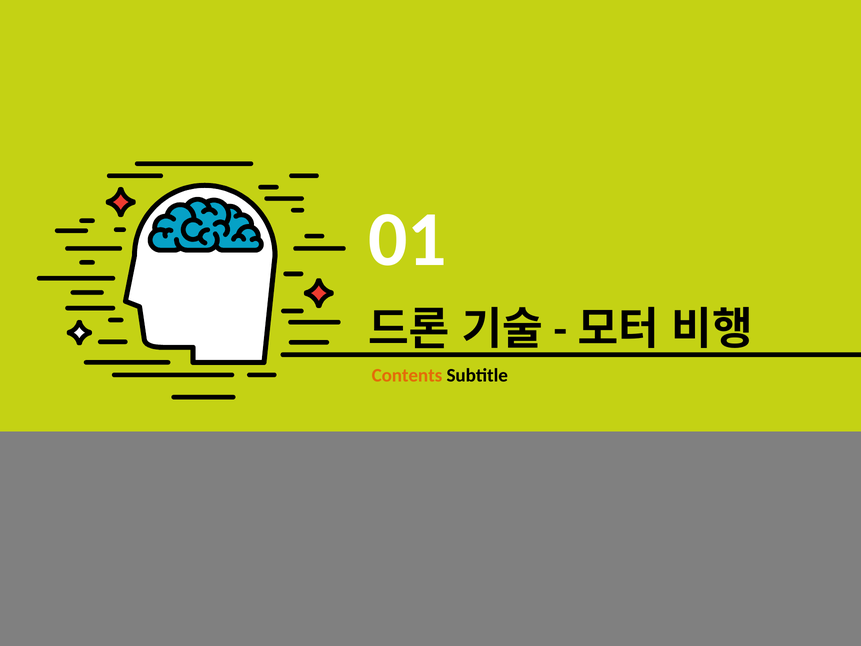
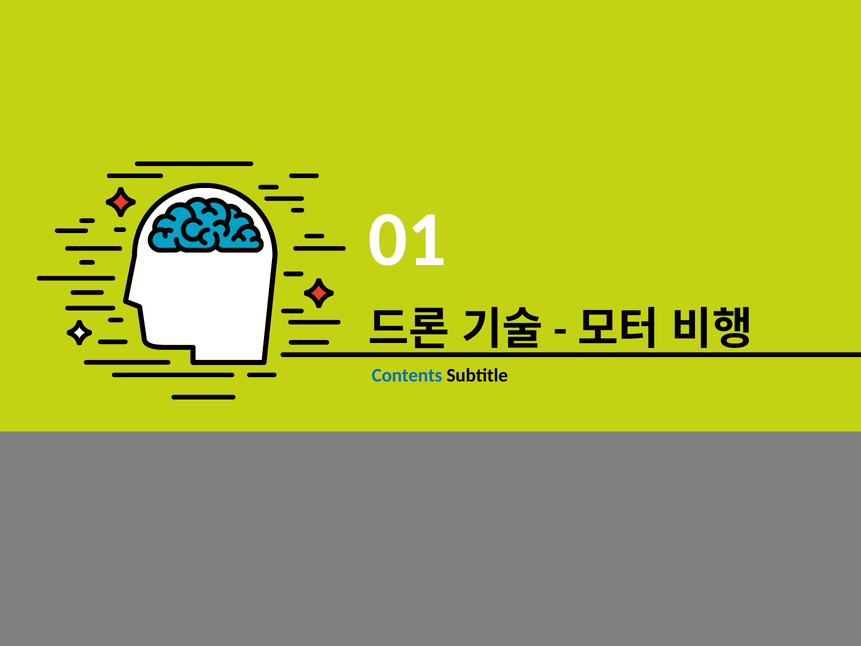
Contents colour: orange -> blue
